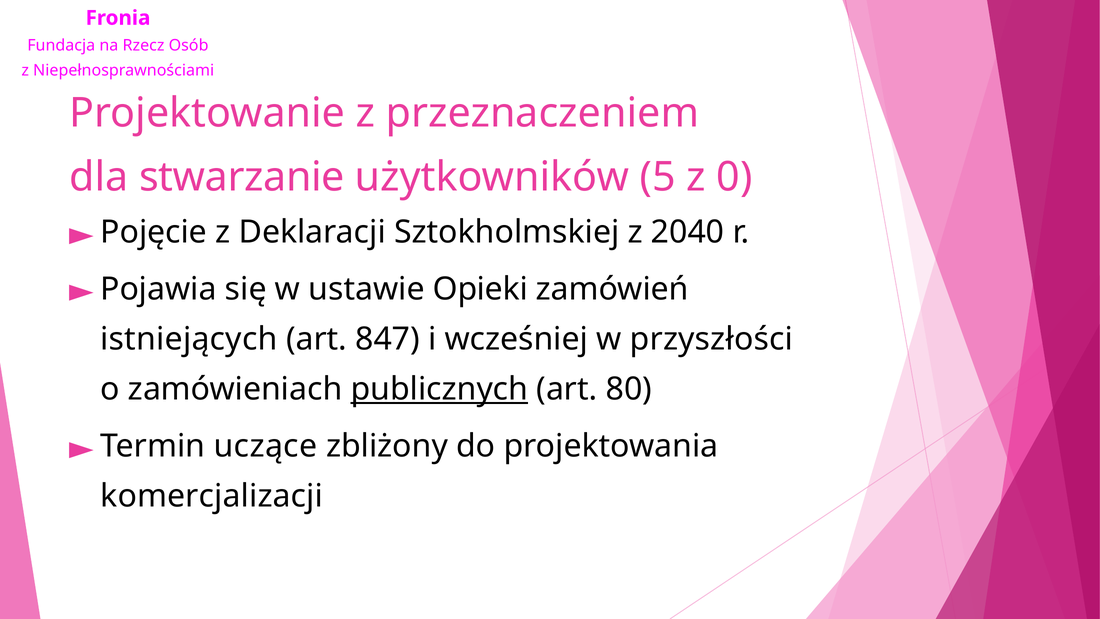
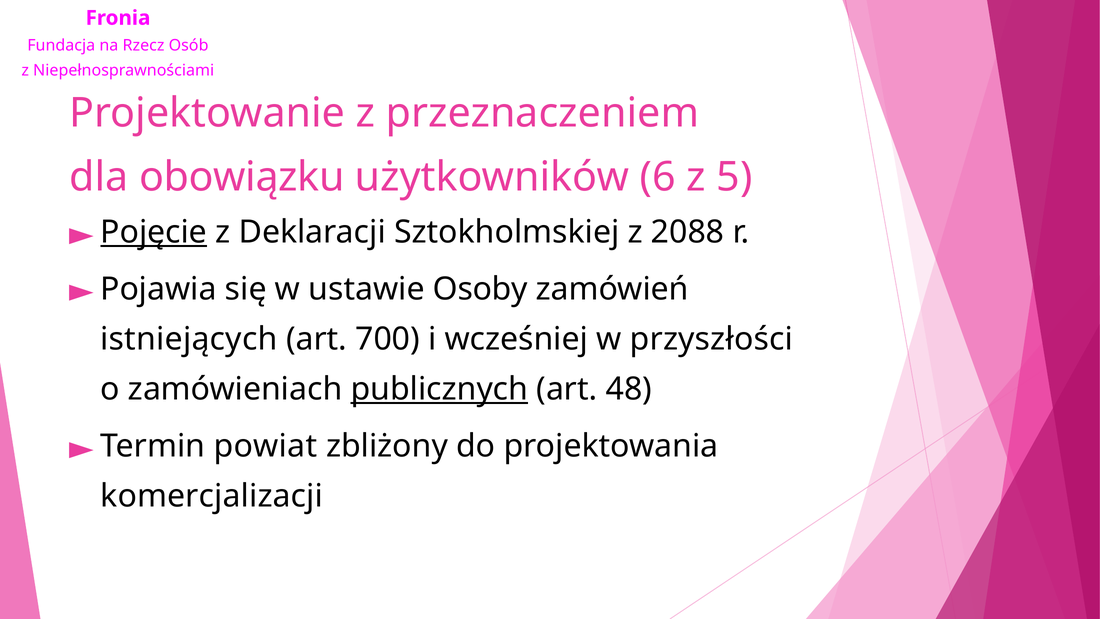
stwarzanie: stwarzanie -> obowiązku
5: 5 -> 6
0: 0 -> 5
Pojęcie underline: none -> present
2040: 2040 -> 2088
Opieki: Opieki -> Osoby
847: 847 -> 700
80: 80 -> 48
uczące: uczące -> powiat
